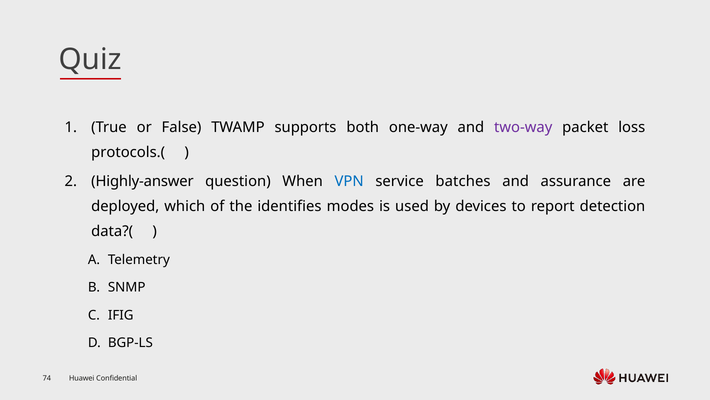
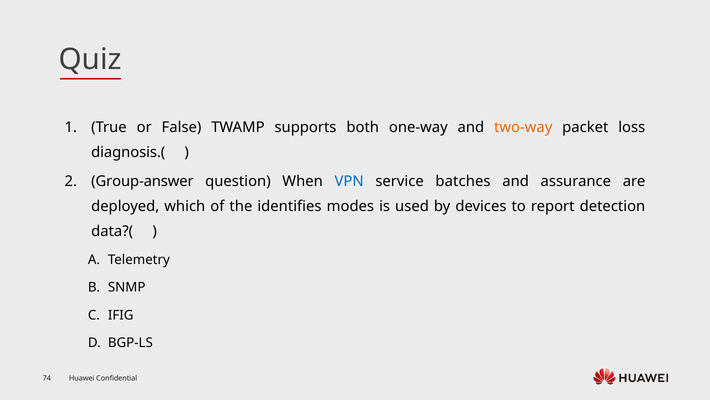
two-way colour: purple -> orange
protocols.(: protocols.( -> diagnosis.(
Highly-answer: Highly-answer -> Group-answer
